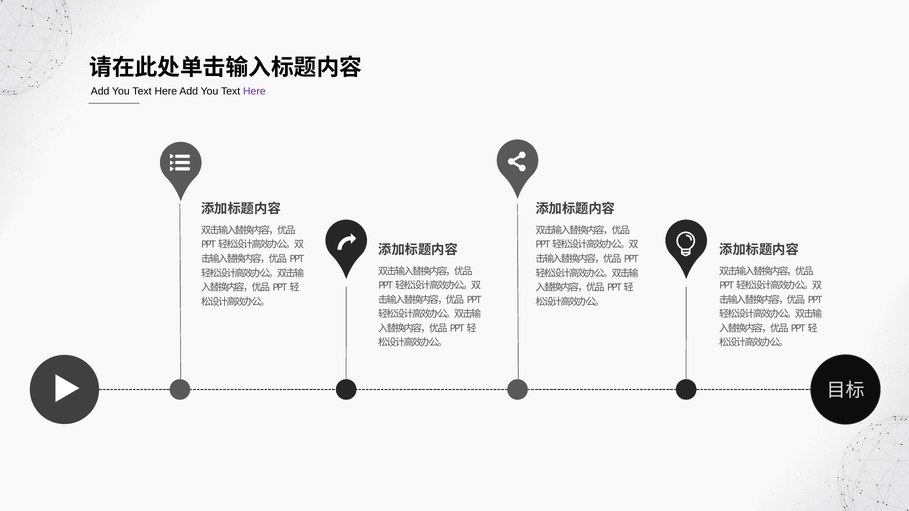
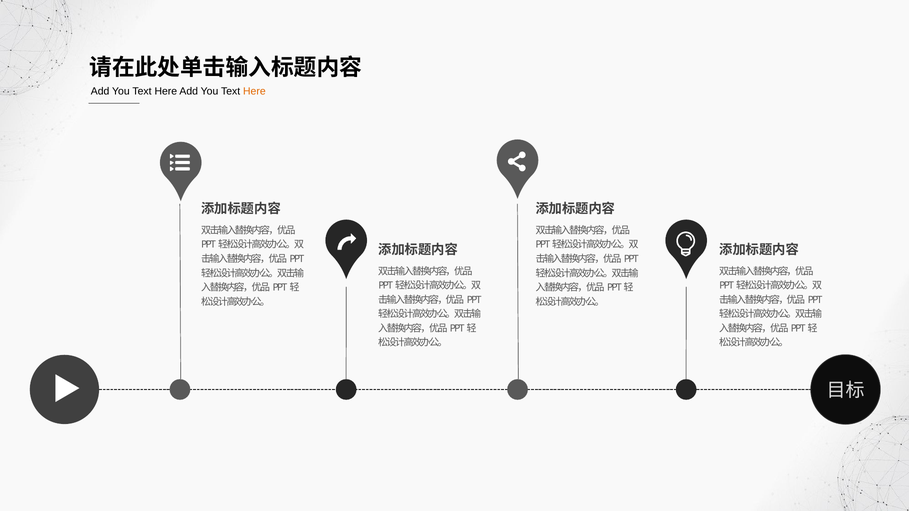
Here at (254, 91) colour: purple -> orange
